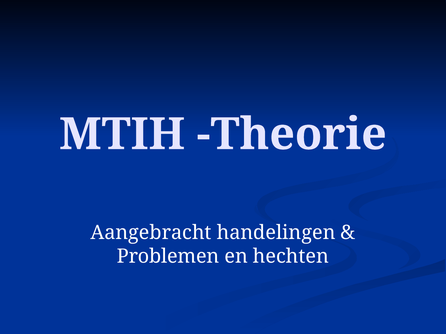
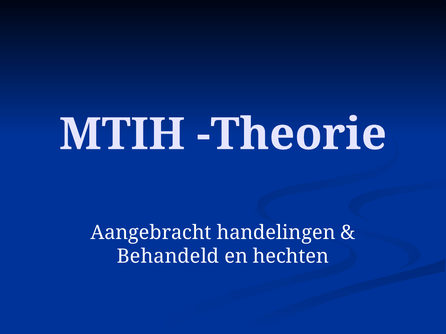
Problemen: Problemen -> Behandeld
